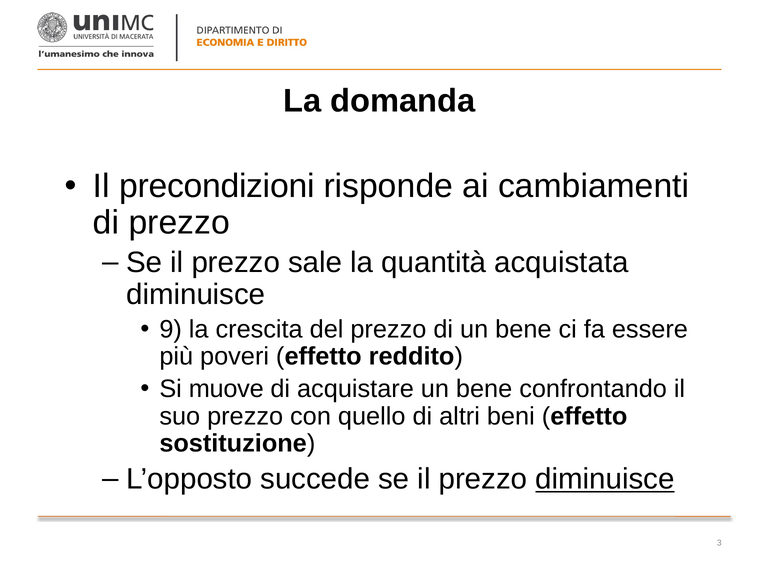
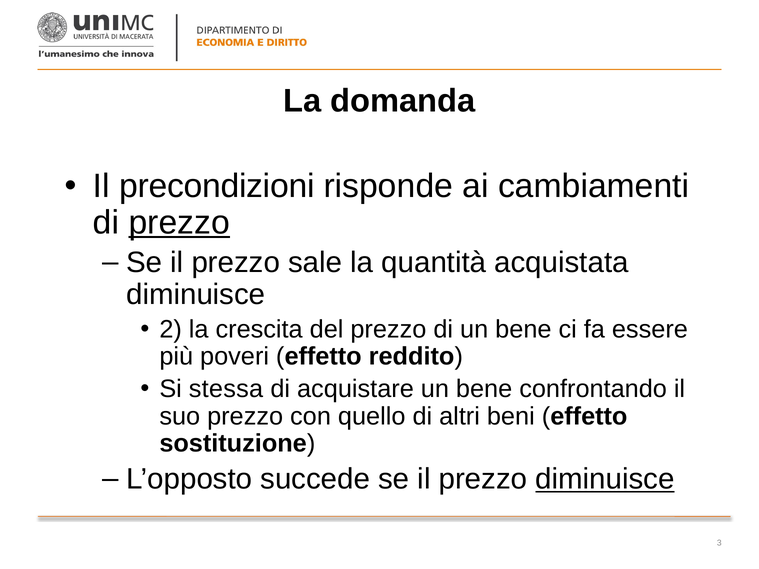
prezzo at (179, 223) underline: none -> present
9: 9 -> 2
muove: muove -> stessa
